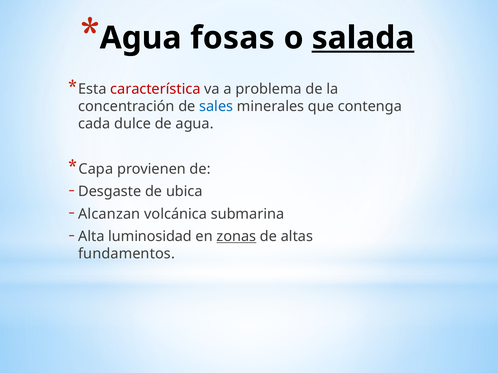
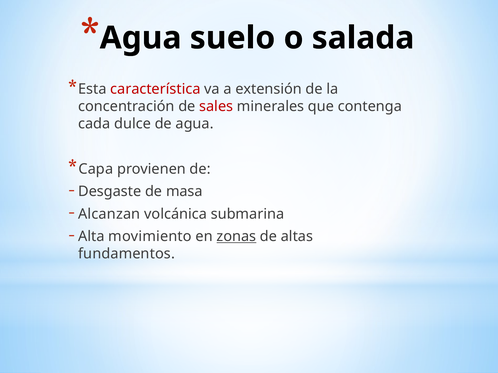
fosas: fosas -> suelo
salada underline: present -> none
problema: problema -> extensión
sales colour: blue -> red
ubica: ubica -> masa
luminosidad: luminosidad -> movimiento
